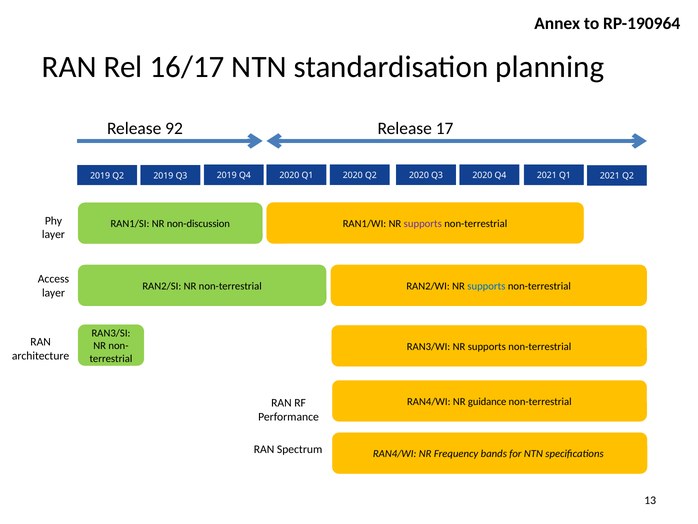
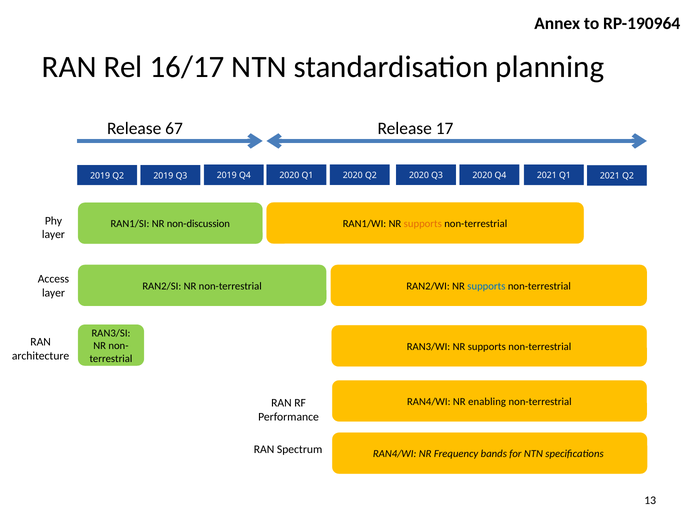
92: 92 -> 67
supports at (423, 223) colour: purple -> orange
guidance: guidance -> enabling
